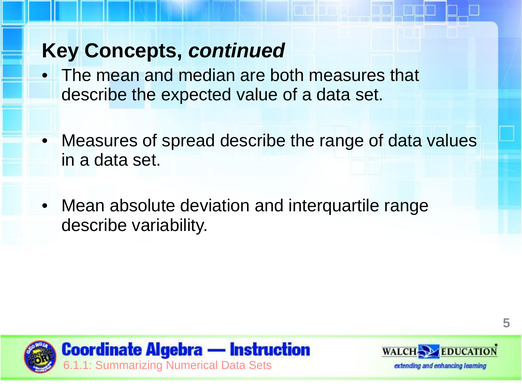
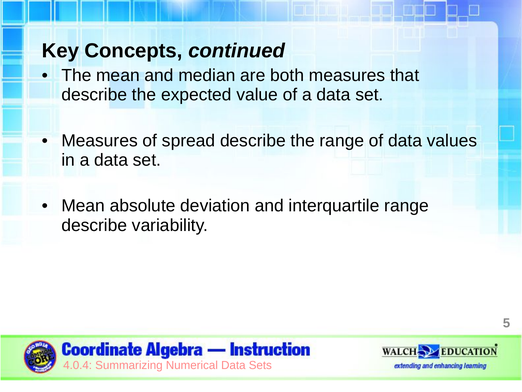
6.1.1: 6.1.1 -> 4.0.4
